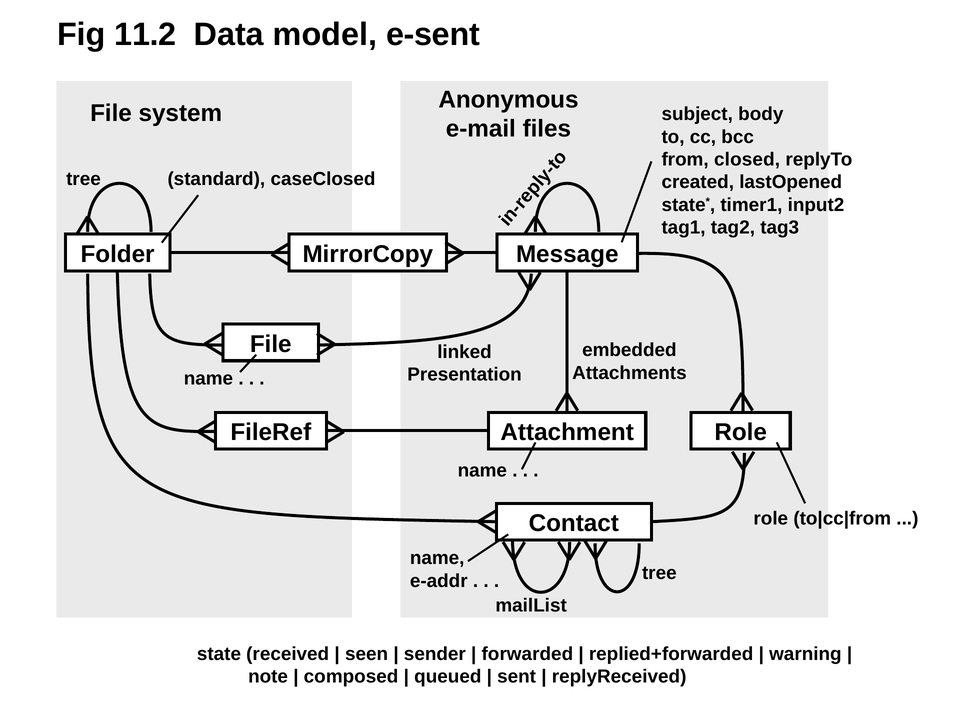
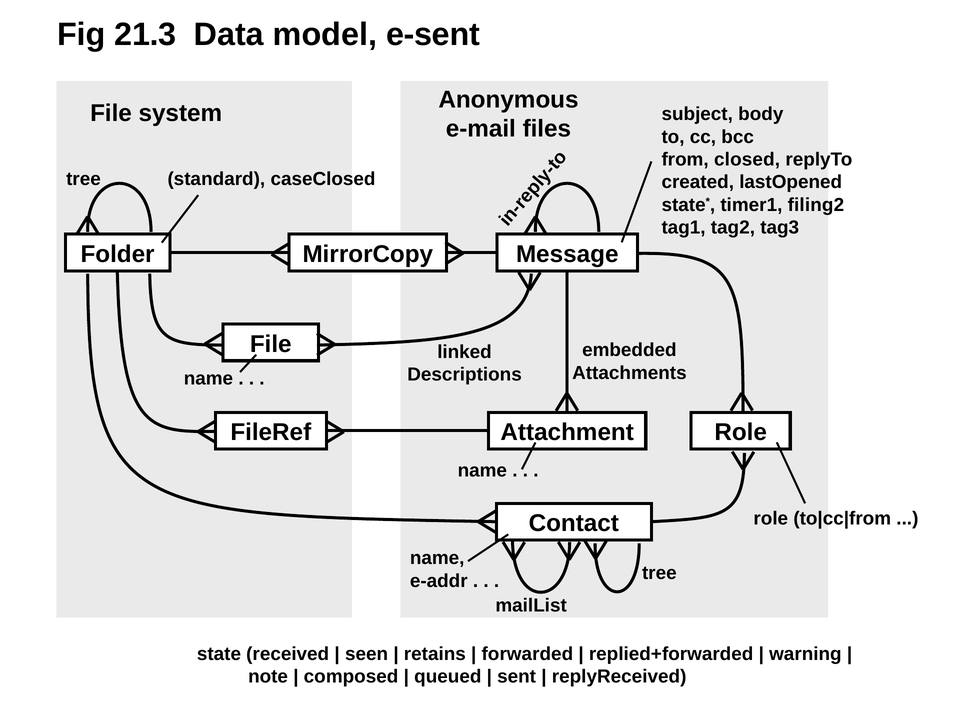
11.2: 11.2 -> 21.3
input2: input2 -> filing2
Presentation: Presentation -> Descriptions
sender: sender -> retains
